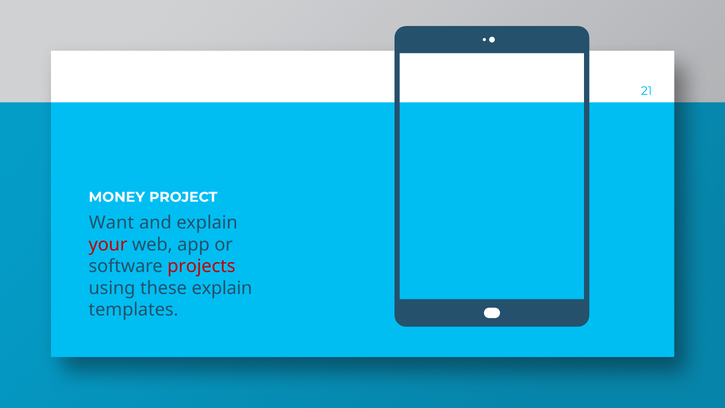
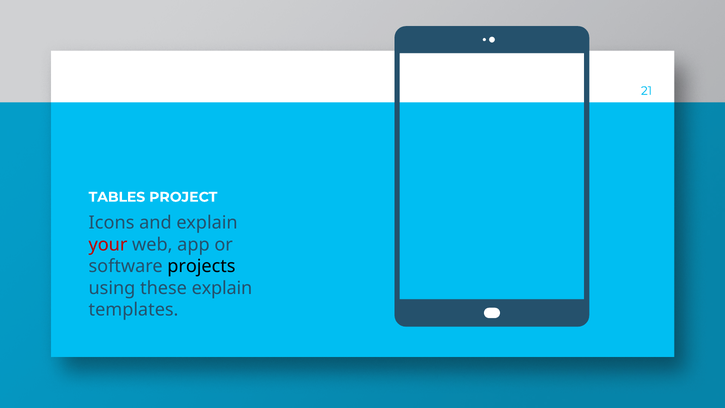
MONEY: MONEY -> TABLES
Want: Want -> Icons
projects colour: red -> black
